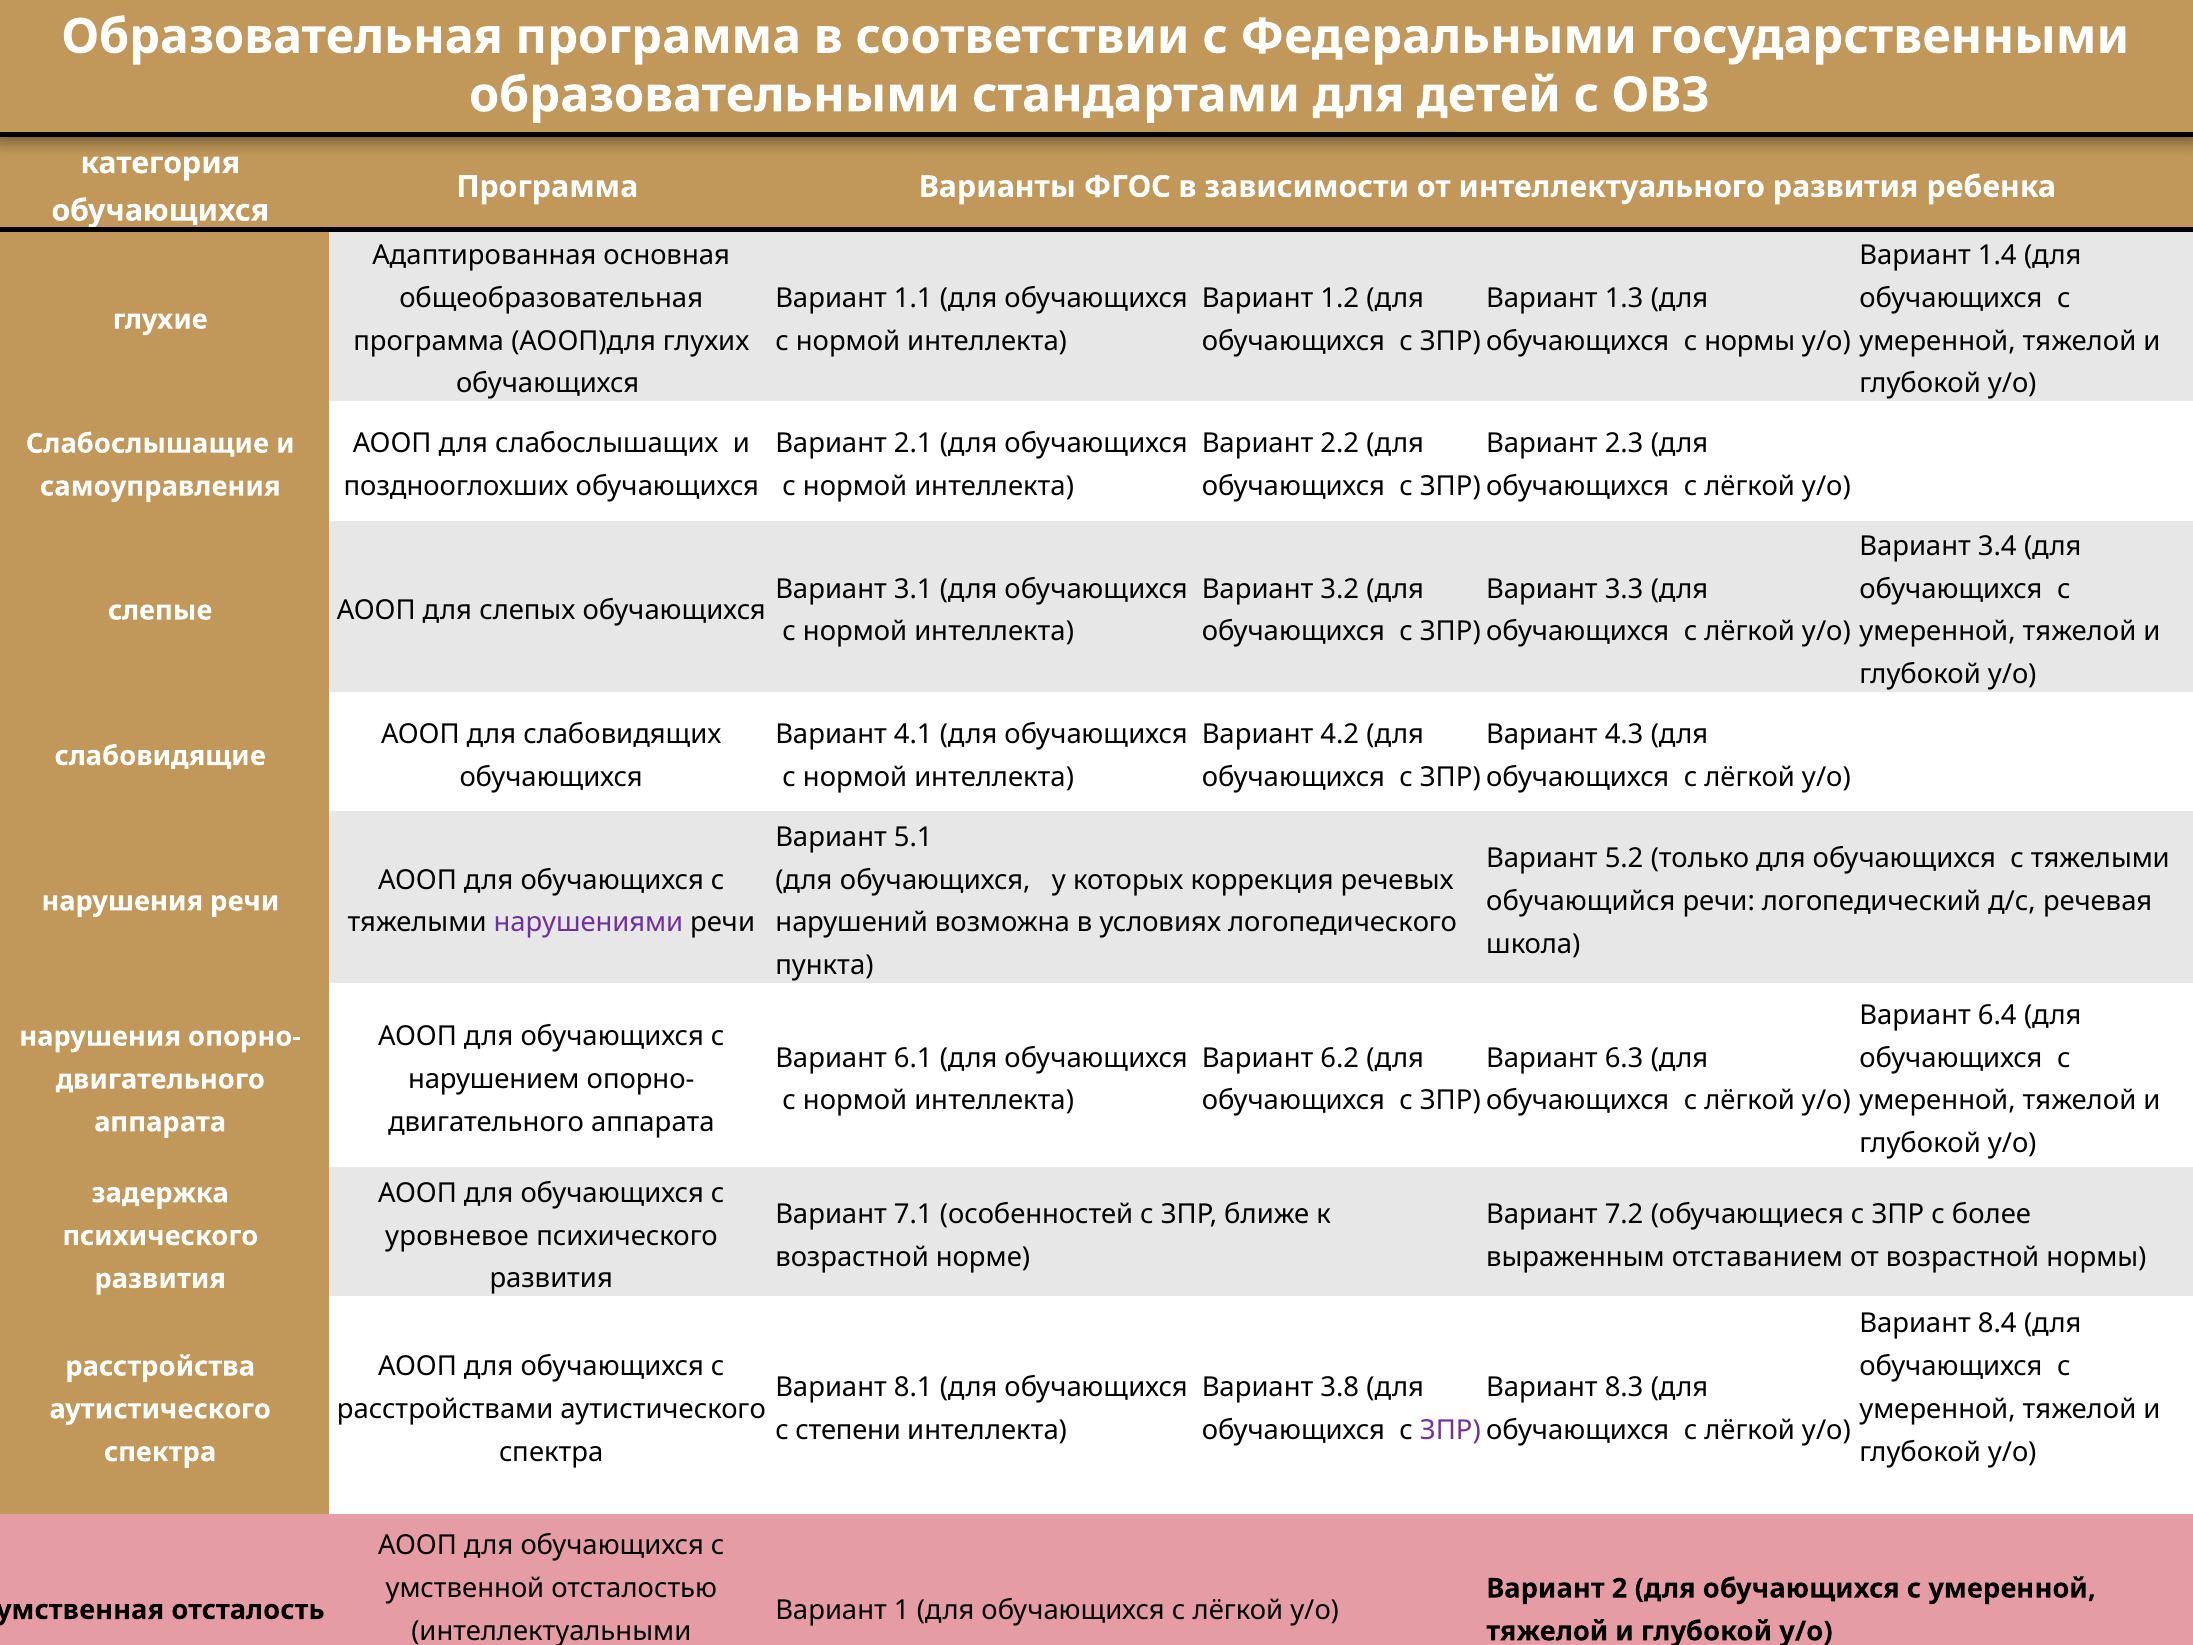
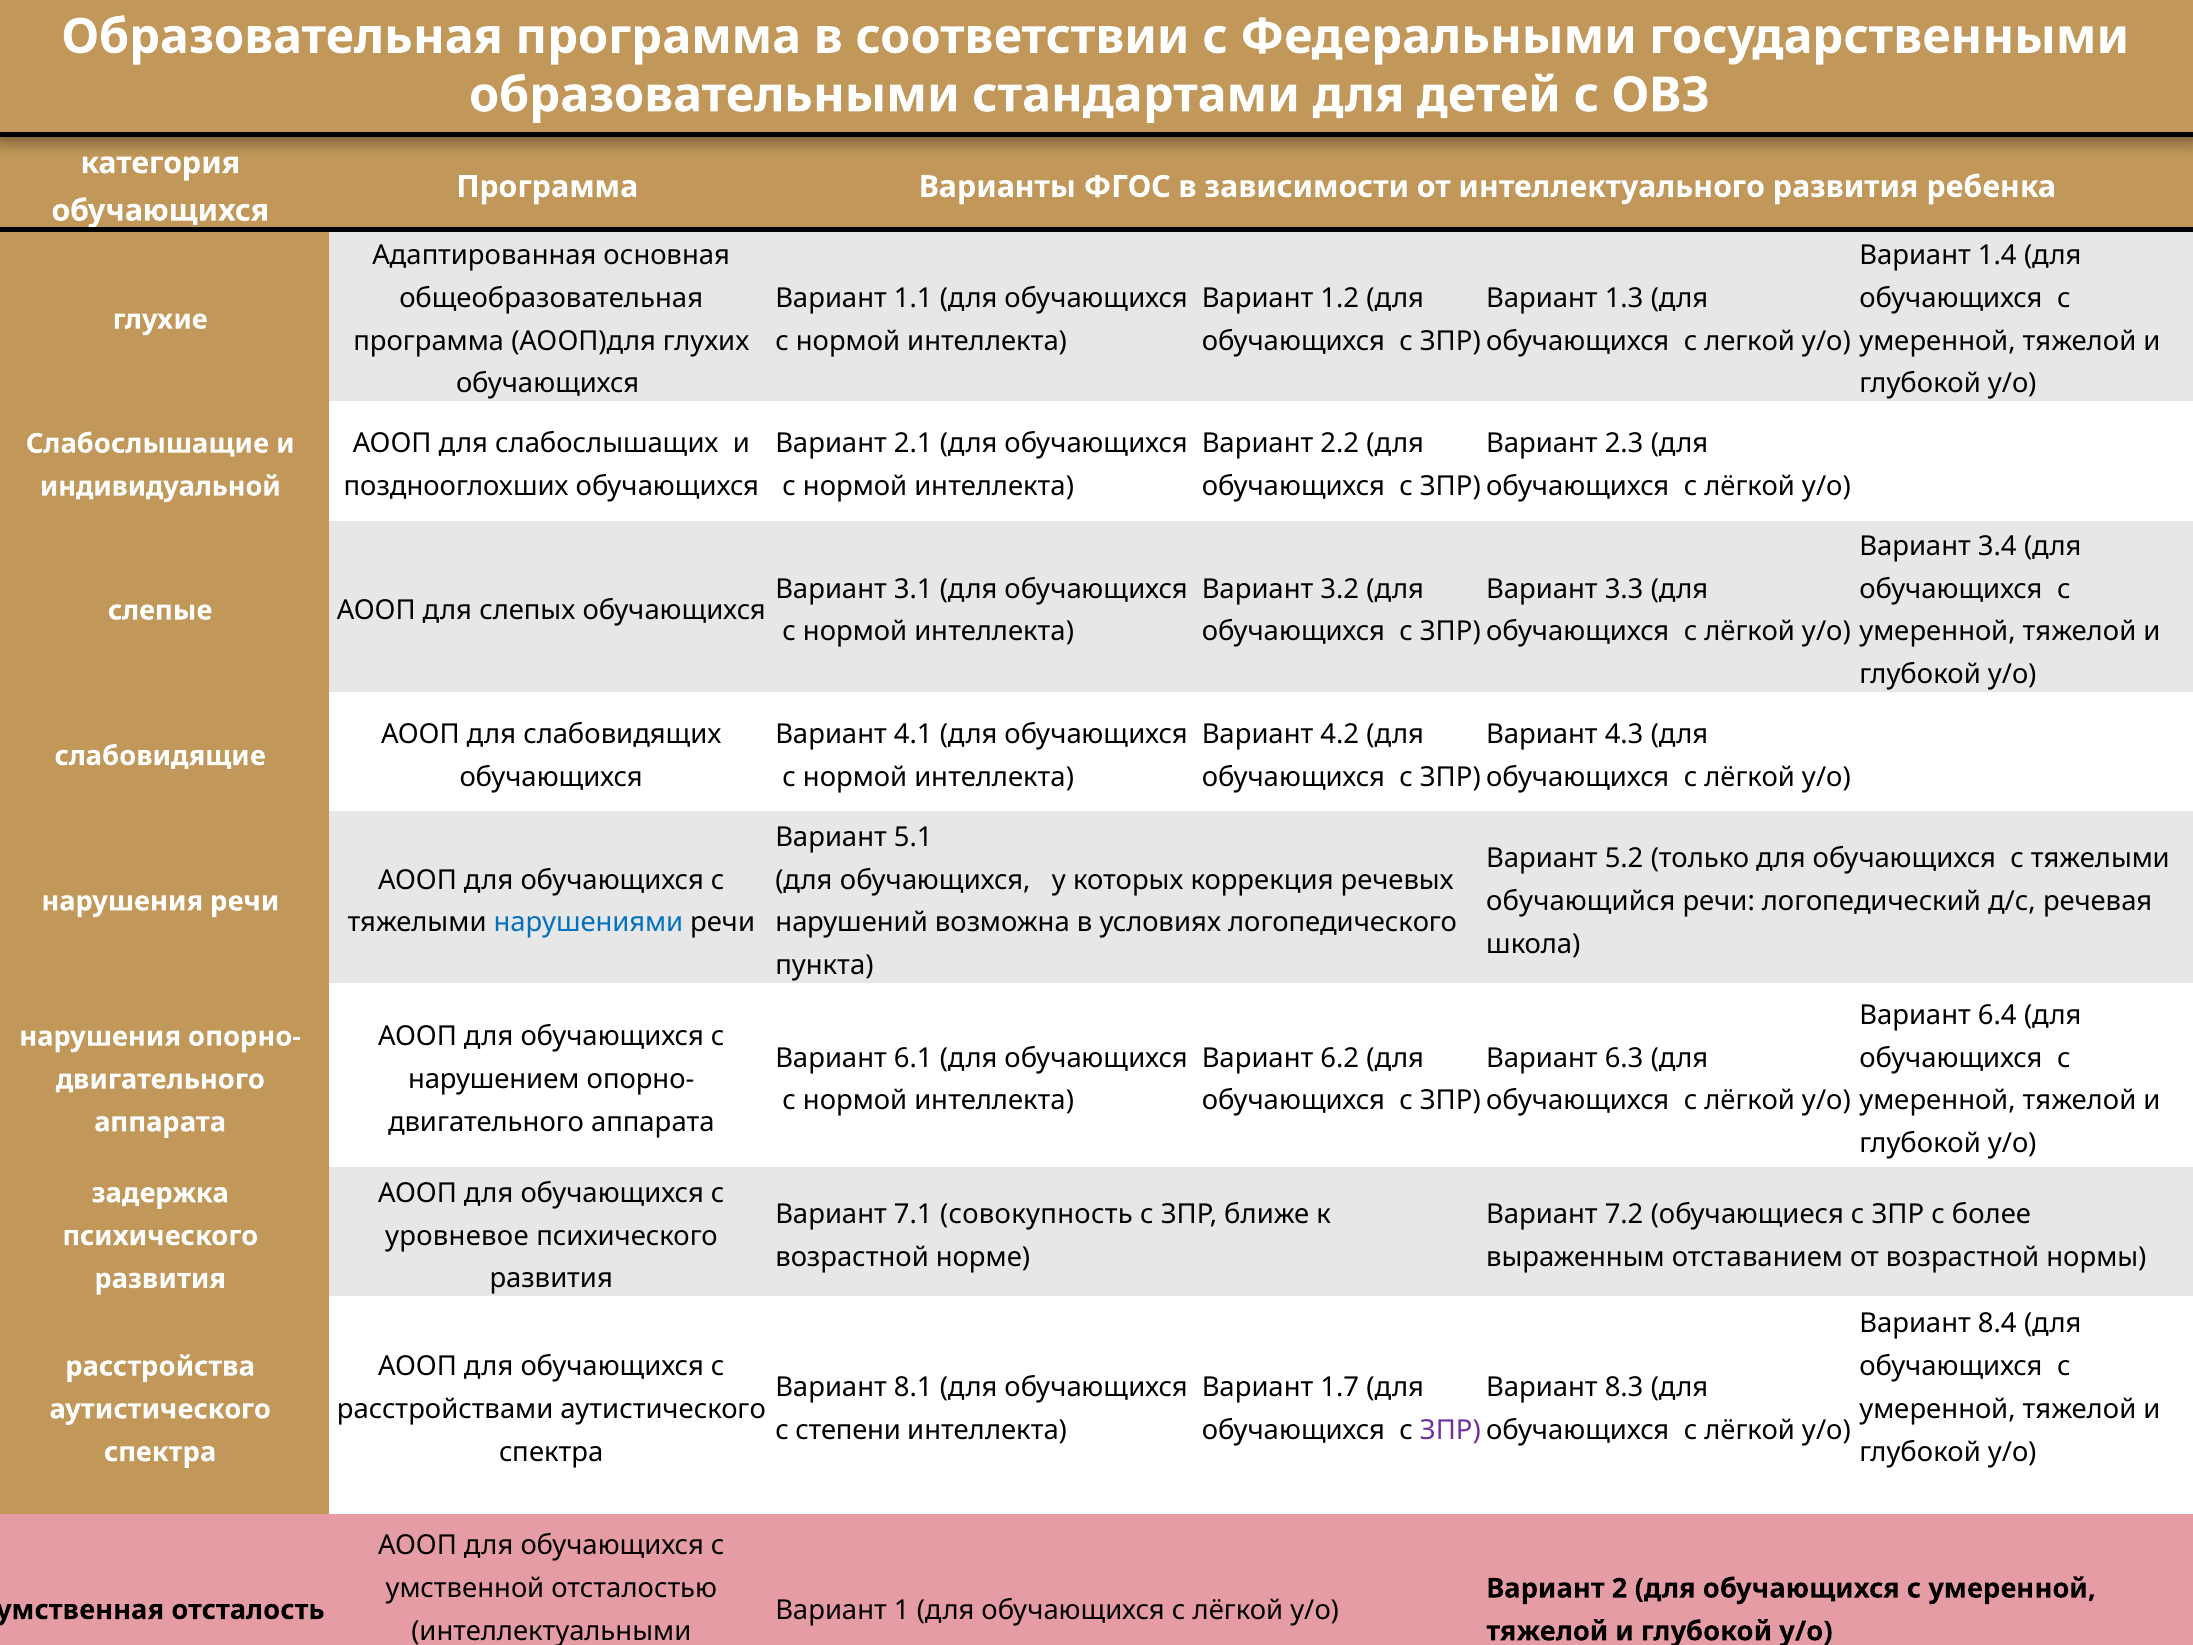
с нормы: нормы -> легкой
самоуправления: самоуправления -> индивидуальной
нарушениями at (588, 923) colour: purple -> blue
особенностей: особенностей -> совокупность
3.8: 3.8 -> 1.7
